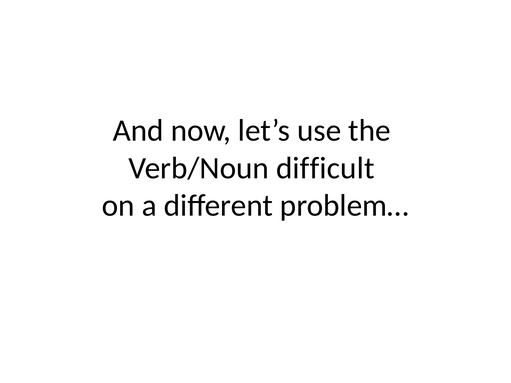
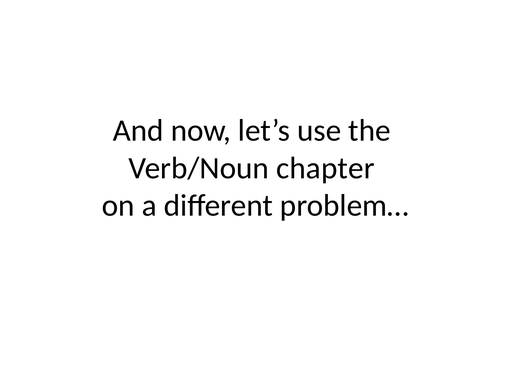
difficult: difficult -> chapter
